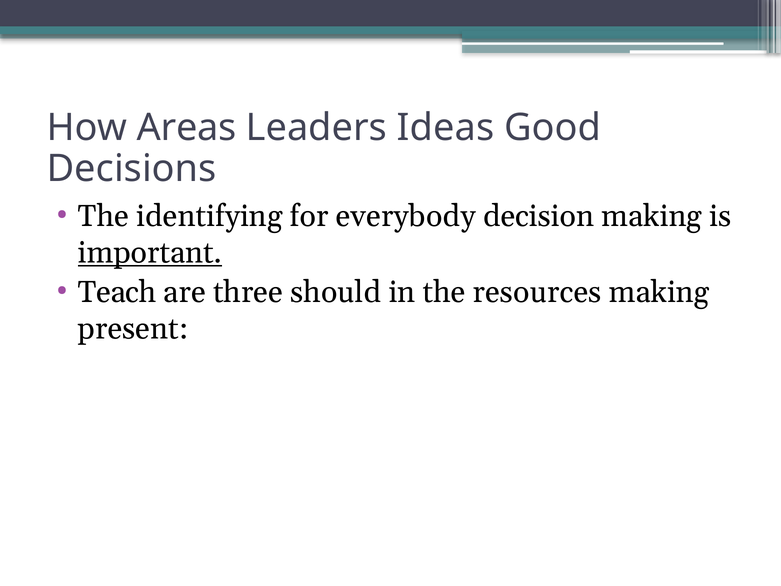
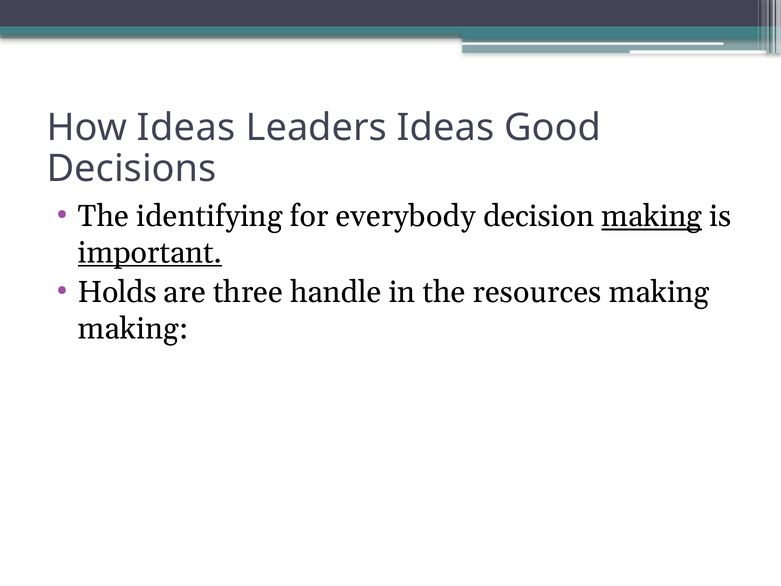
How Areas: Areas -> Ideas
making at (652, 216) underline: none -> present
Teach: Teach -> Holds
should: should -> handle
present at (133, 329): present -> making
